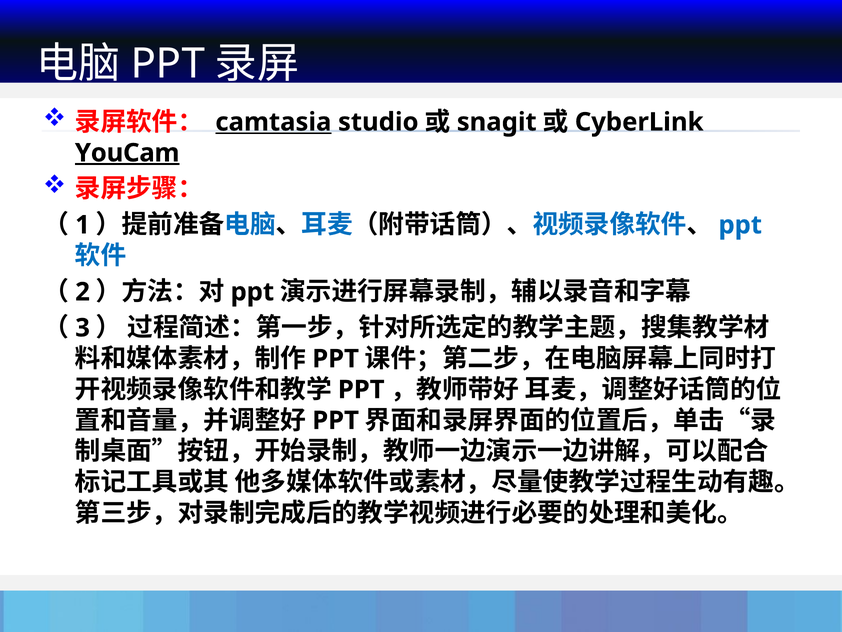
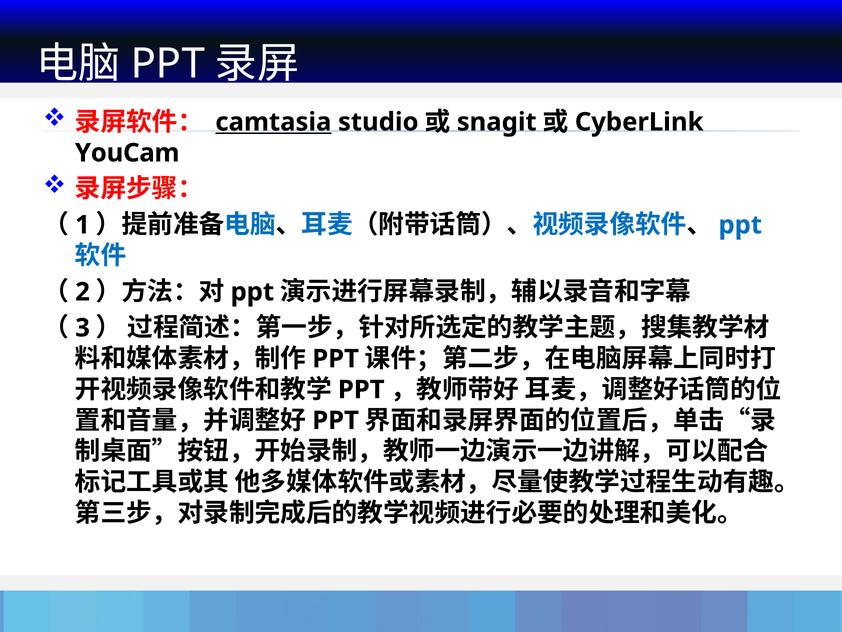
YouCam underline: present -> none
